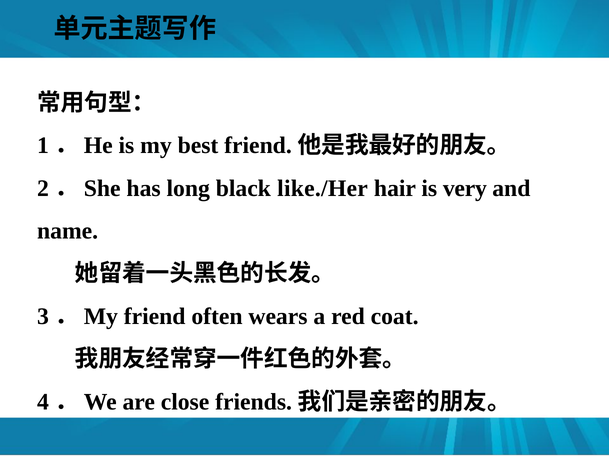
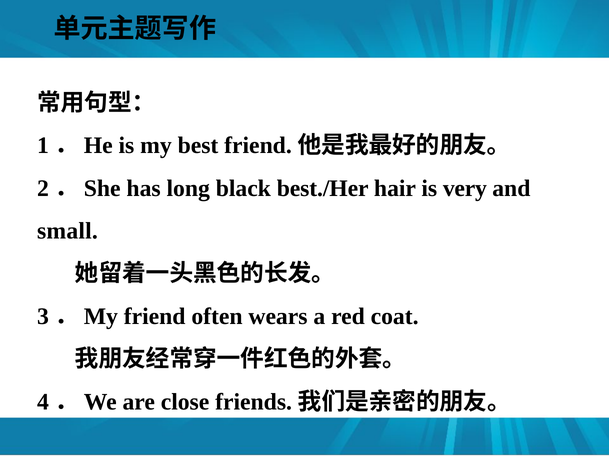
like./Her: like./Her -> best./Her
name: name -> small
